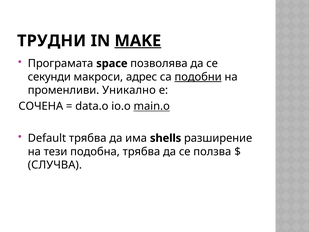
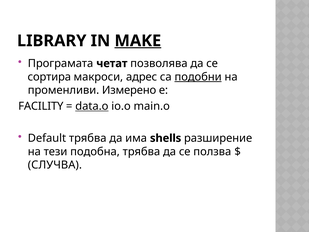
ТРУДНИ: ТРУДНИ -> LIBRARY
space: space -> четат
секунди: секунди -> сортира
Уникално: Уникално -> Измерено
СОЧЕНА: СОЧЕНА -> FACILITY
data.o underline: none -> present
main.o underline: present -> none
